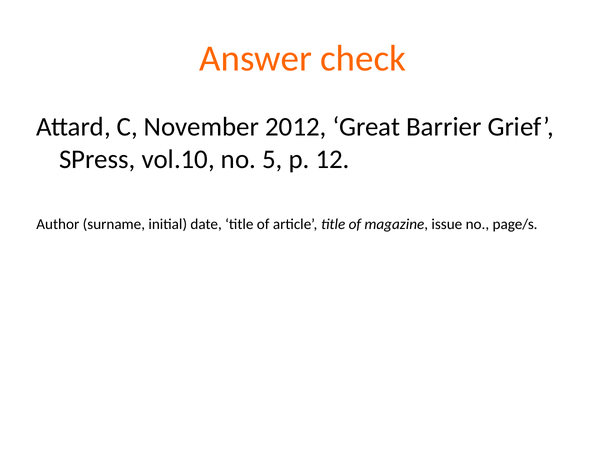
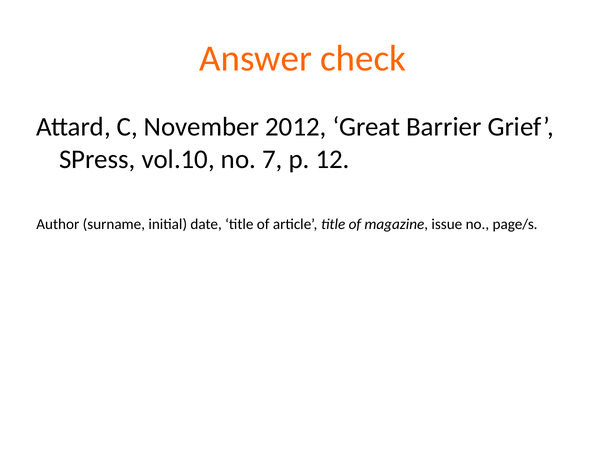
5: 5 -> 7
